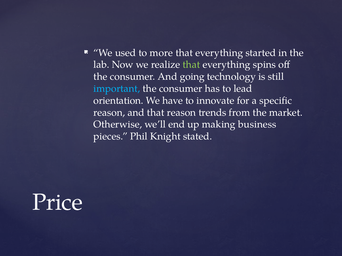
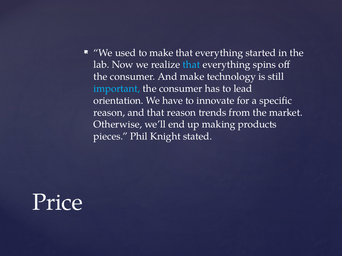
to more: more -> make
that at (191, 65) colour: light green -> light blue
And going: going -> make
business: business -> products
